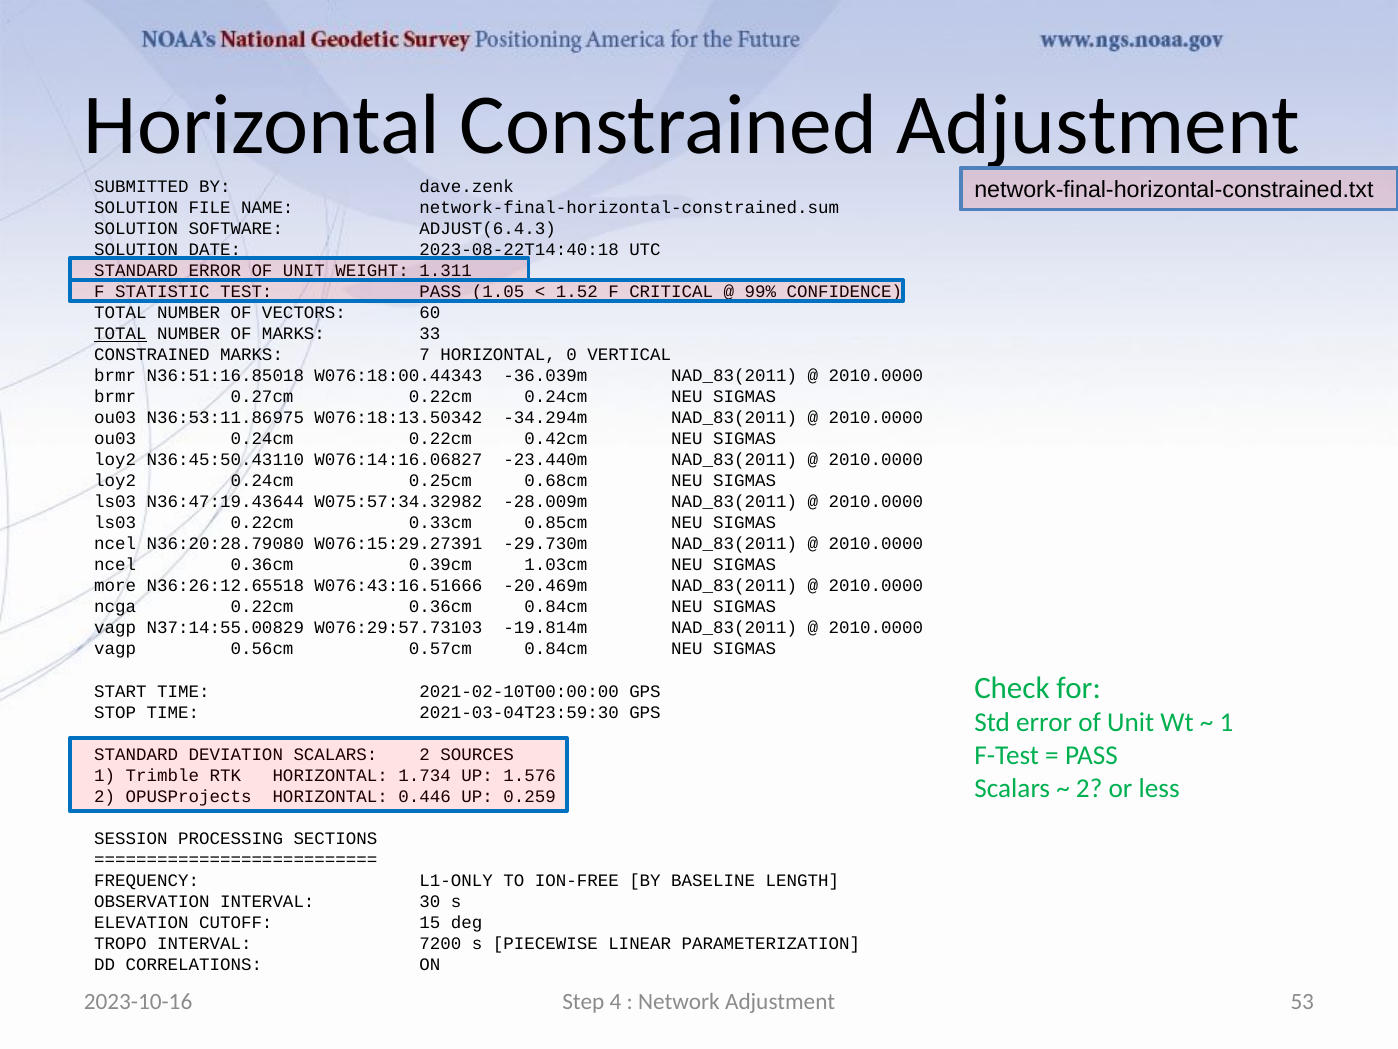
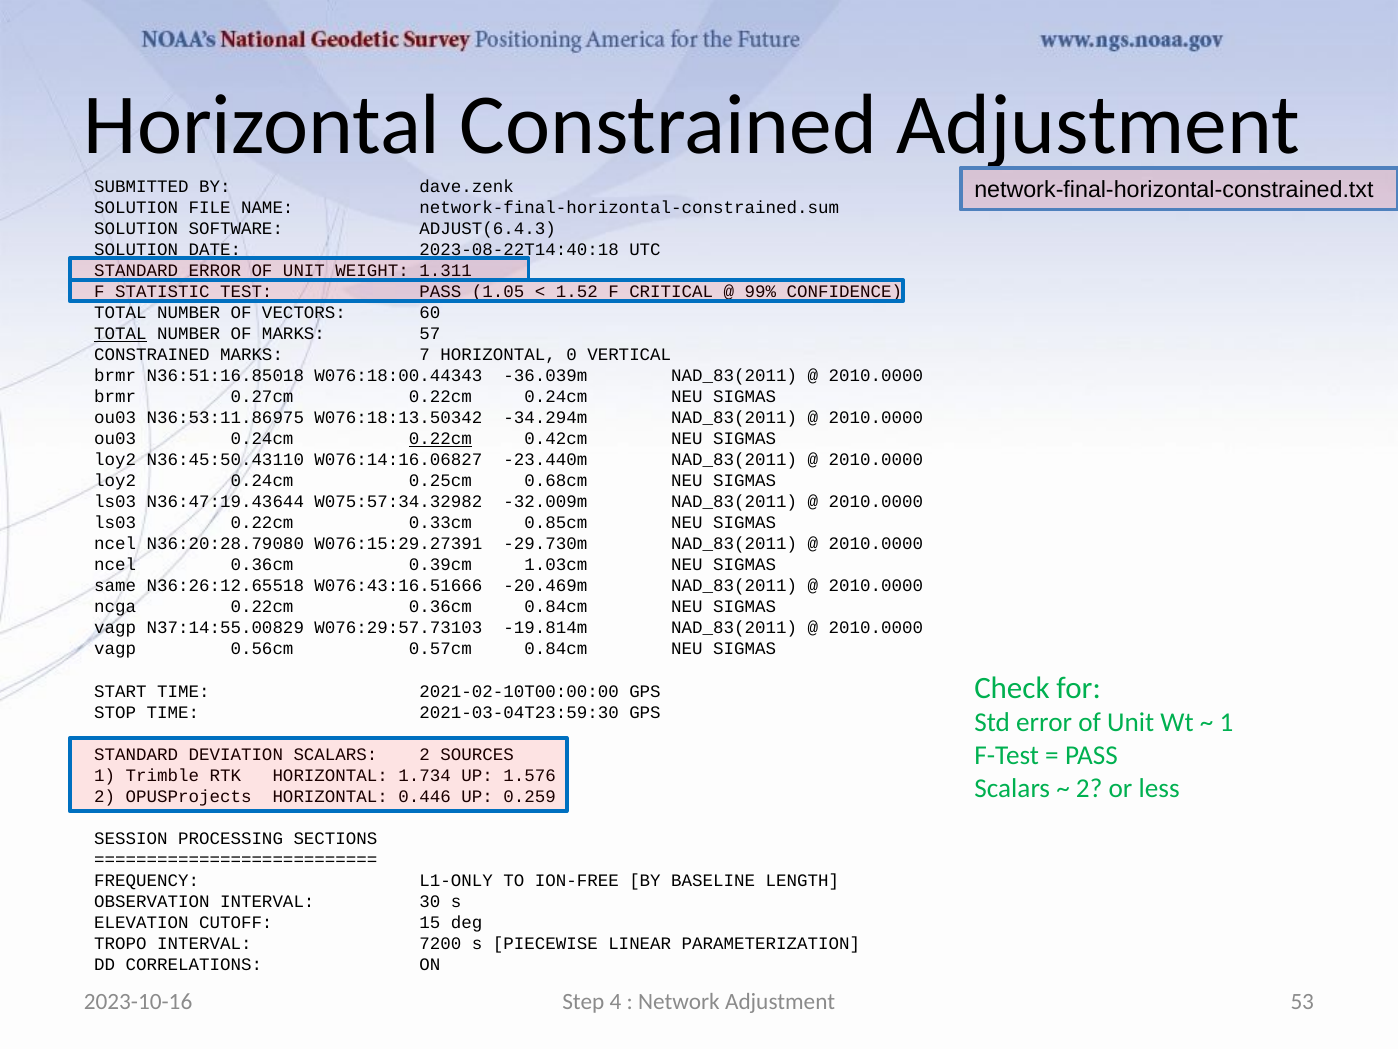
33: 33 -> 57
0.22cm at (440, 439) underline: none -> present
-28.009m: -28.009m -> -32.009m
more: more -> same
